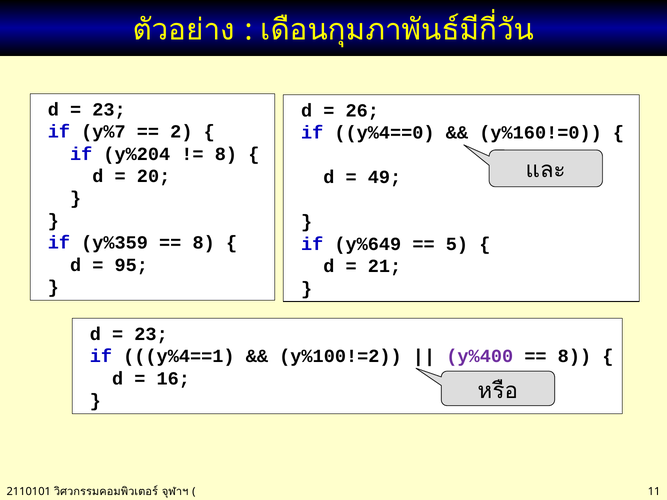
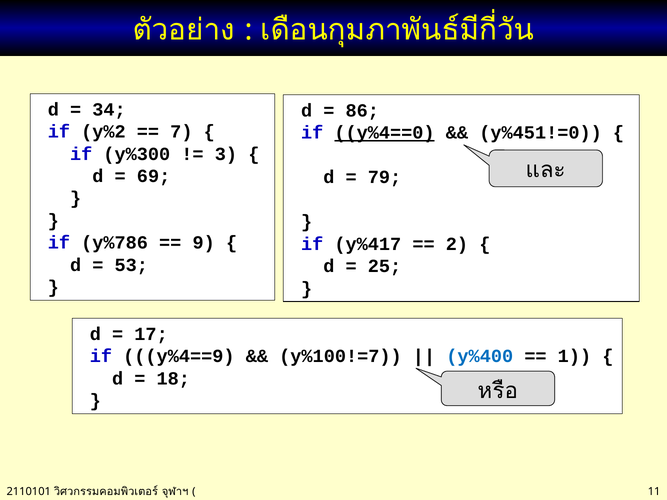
23 at (109, 110): 23 -> 34
26: 26 -> 86
y%7: y%7 -> y%2
2: 2 -> 7
y%4==0 underline: none -> present
y%160!=0: y%160!=0 -> y%451!=0
y%204: y%204 -> y%300
8 at (226, 154): 8 -> 3
20: 20 -> 69
49: 49 -> 79
y%359: y%359 -> y%786
8 at (204, 243): 8 -> 9
y%649: y%649 -> y%417
5: 5 -> 2
95: 95 -> 53
21: 21 -> 25
23 at (151, 334): 23 -> 17
y%4==1: y%4==1 -> y%4==9
y%100!=2: y%100!=2 -> y%100!=7
y%400 colour: purple -> blue
8 at (574, 356): 8 -> 1
16: 16 -> 18
